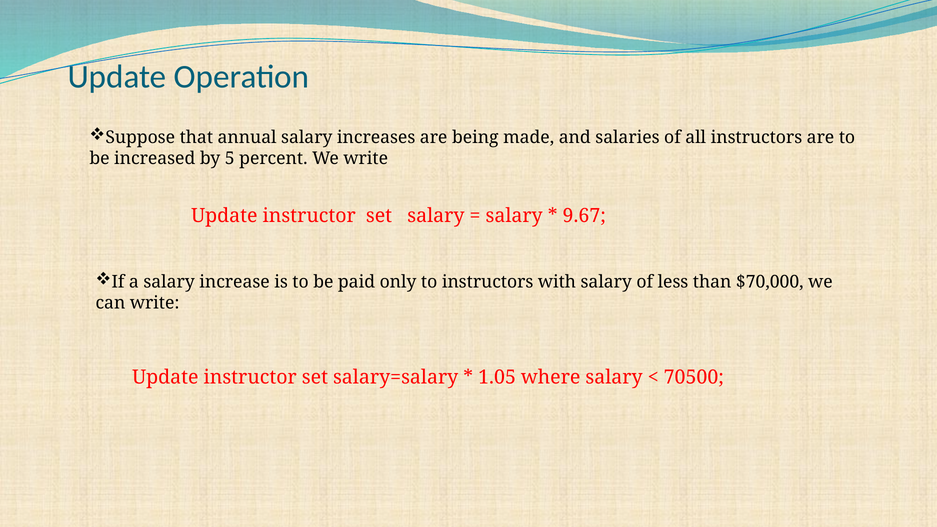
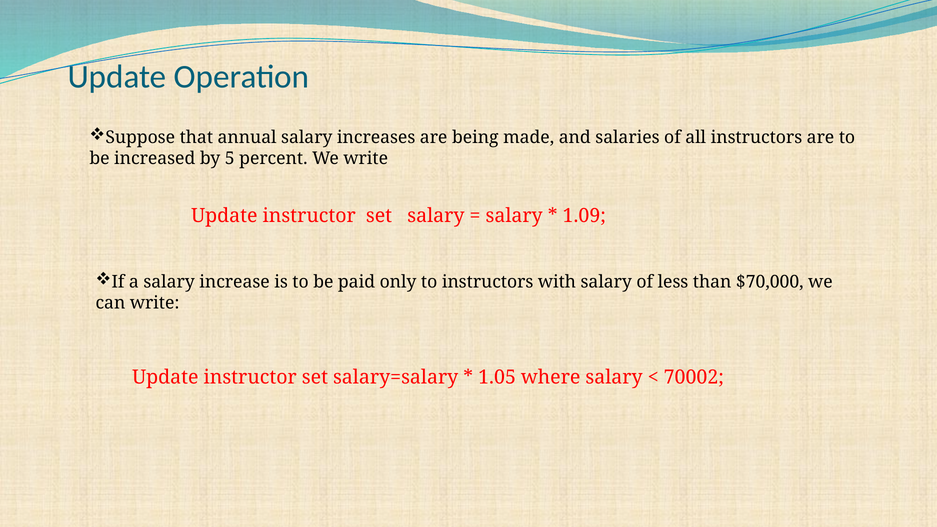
9.67: 9.67 -> 1.09
70500: 70500 -> 70002
